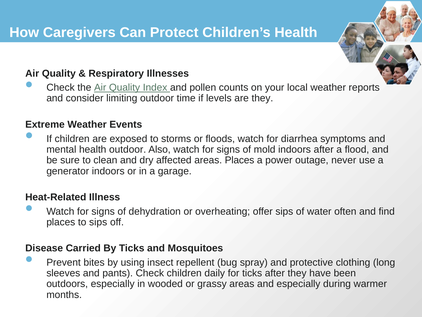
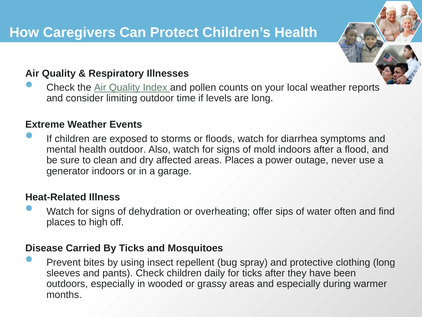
are they: they -> long
to sips: sips -> high
